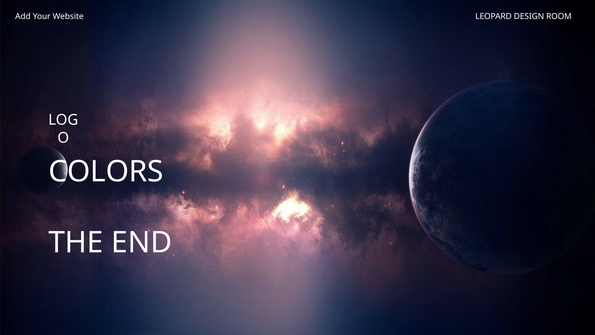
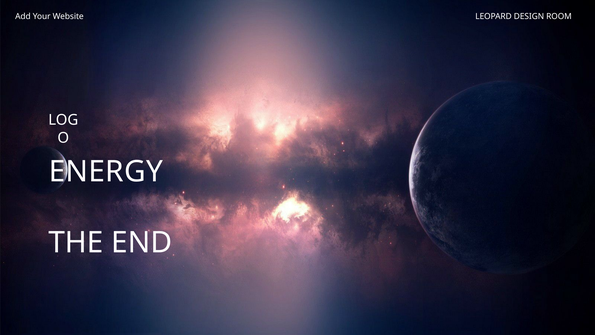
COLORS: COLORS -> ENERGY
